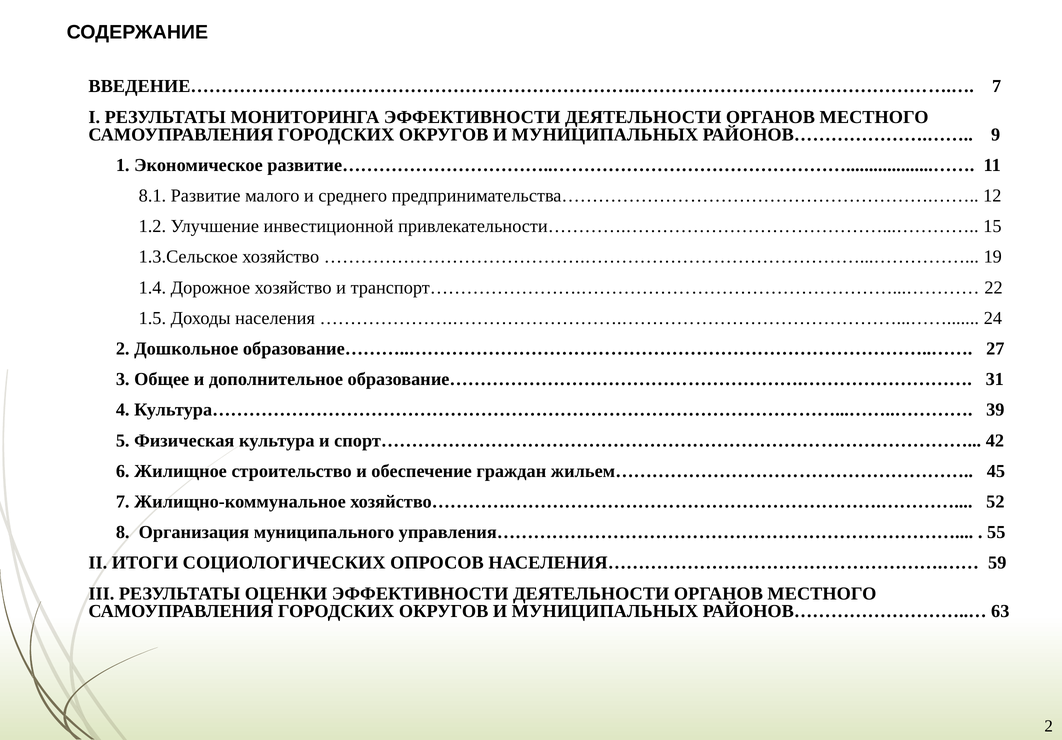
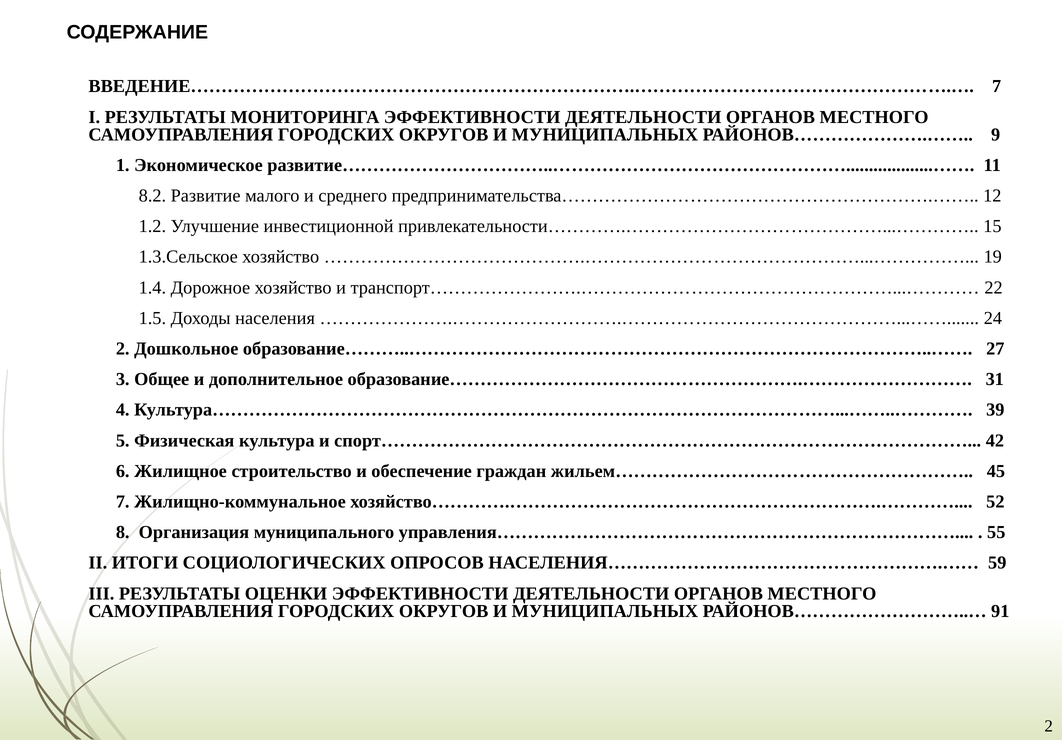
8.1: 8.1 -> 8.2
63: 63 -> 91
